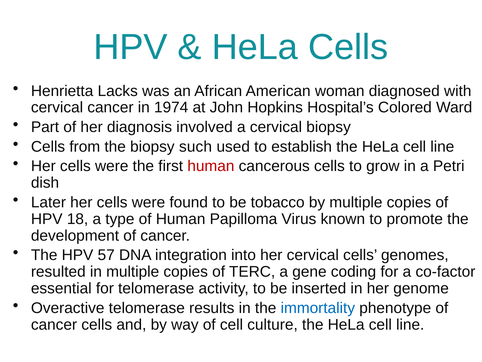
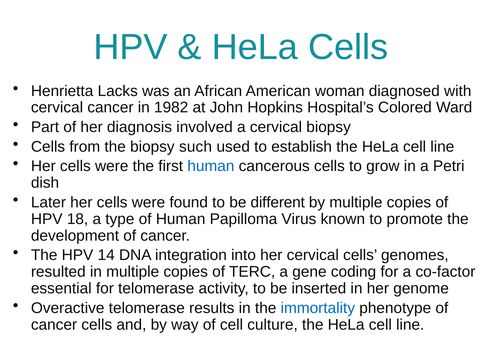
1974: 1974 -> 1982
human at (211, 166) colour: red -> blue
tobacco: tobacco -> different
57: 57 -> 14
